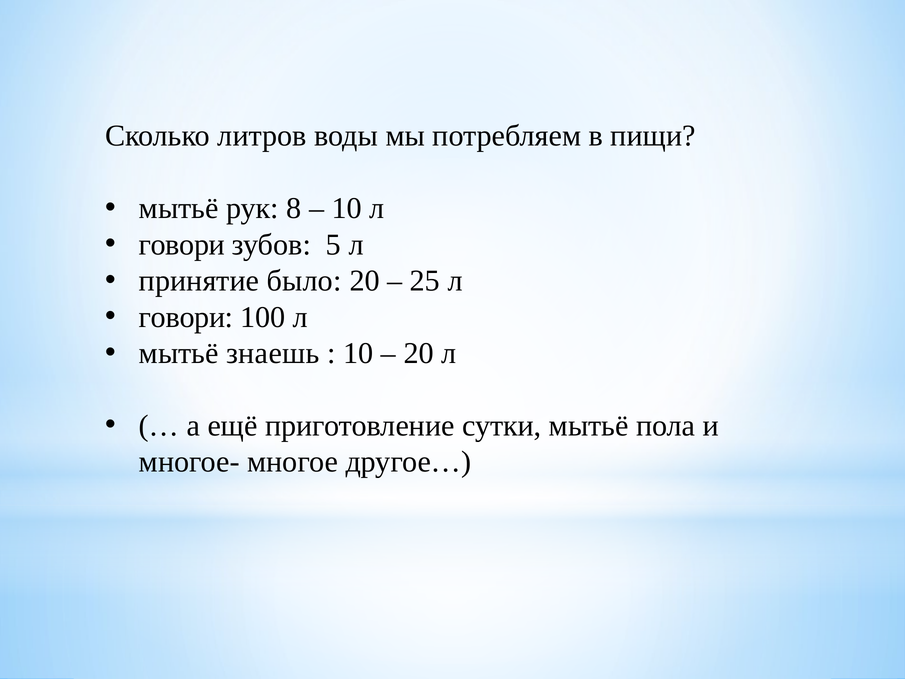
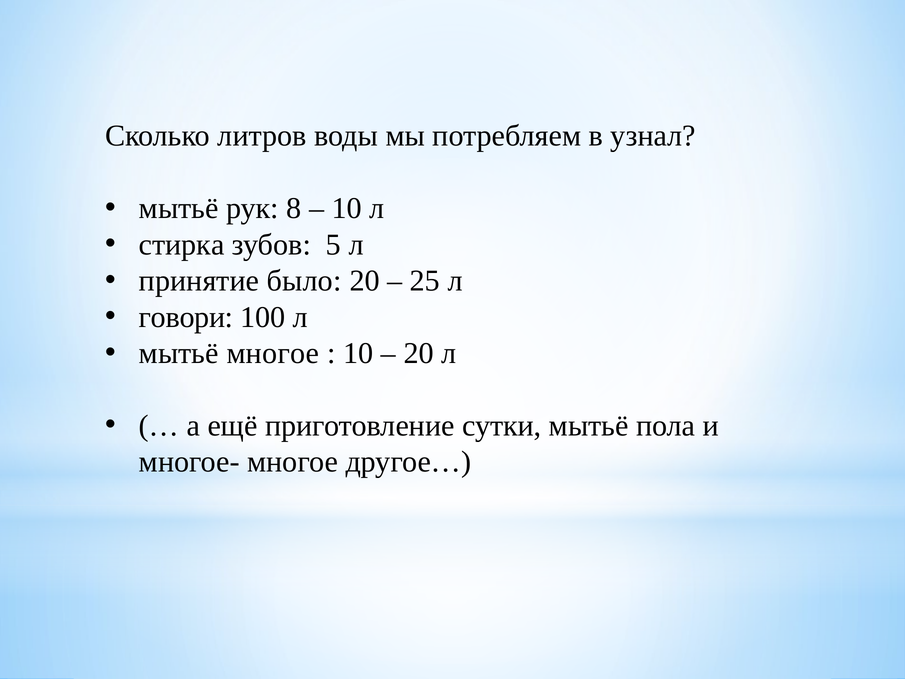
пищи: пищи -> узнал
говори at (182, 245): говори -> стирка
мытьё знаешь: знаешь -> многое
